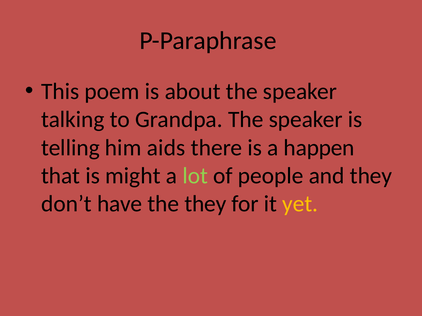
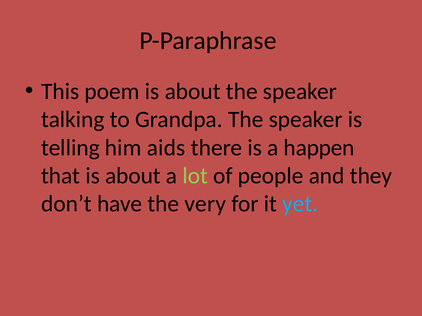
that is might: might -> about
the they: they -> very
yet colour: yellow -> light blue
